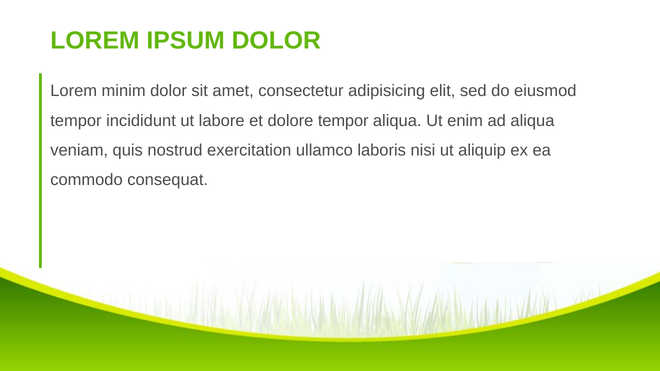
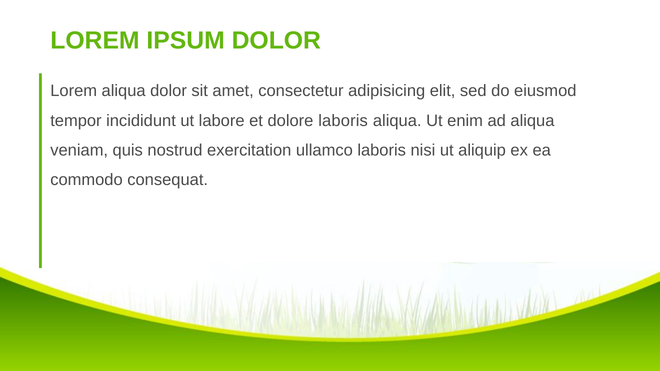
Lorem minim: minim -> aliqua
dolore tempor: tempor -> laboris
